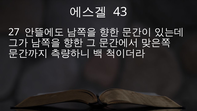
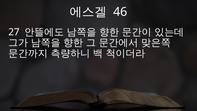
43: 43 -> 46
